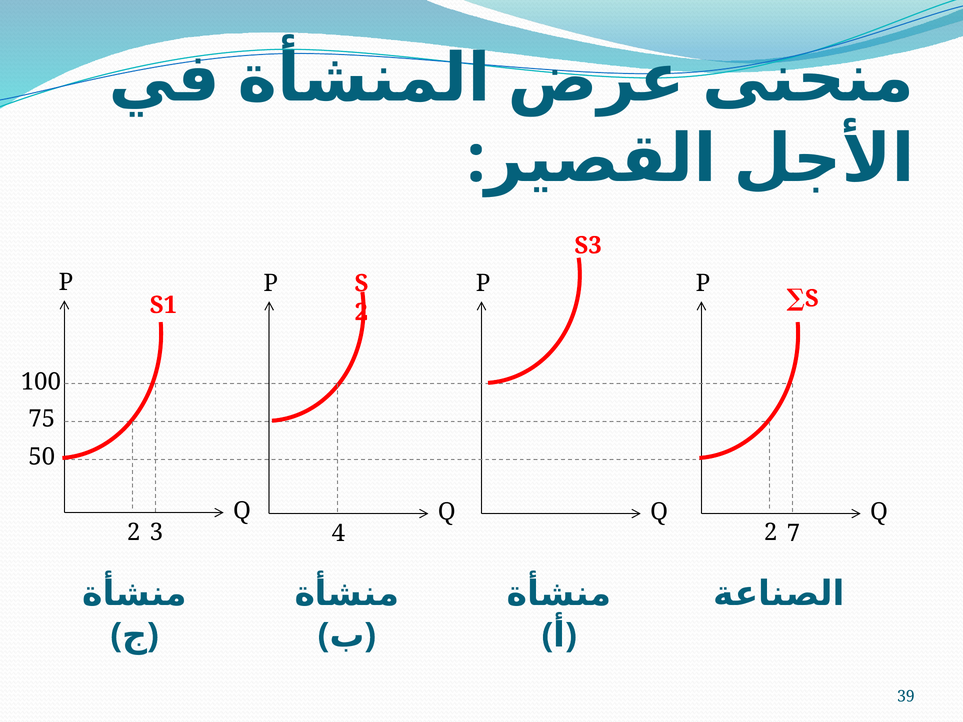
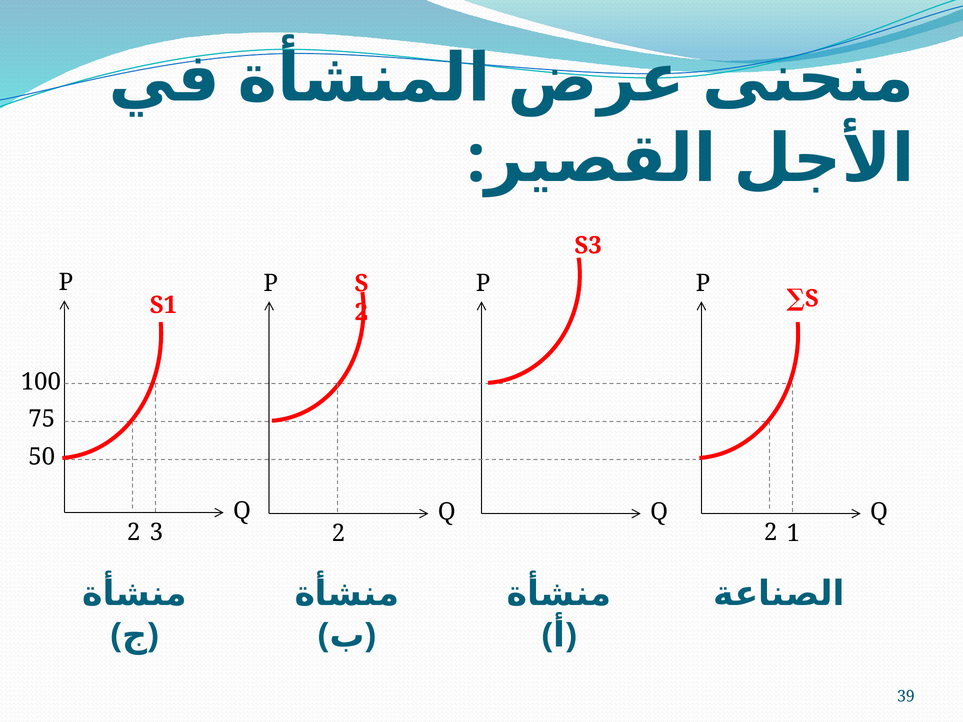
3 4: 4 -> 2
7: 7 -> 1
